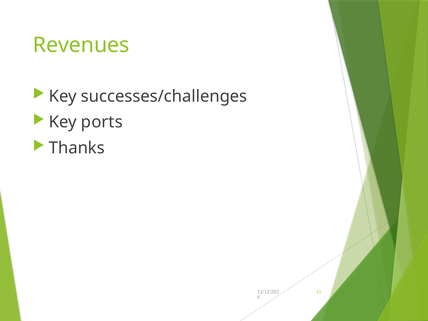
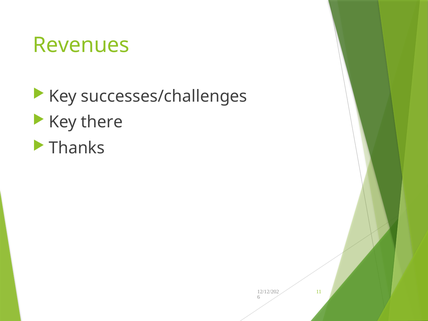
ports: ports -> there
